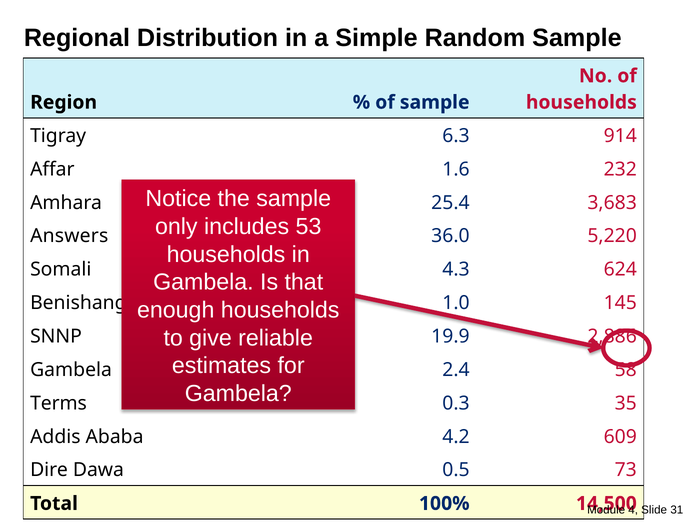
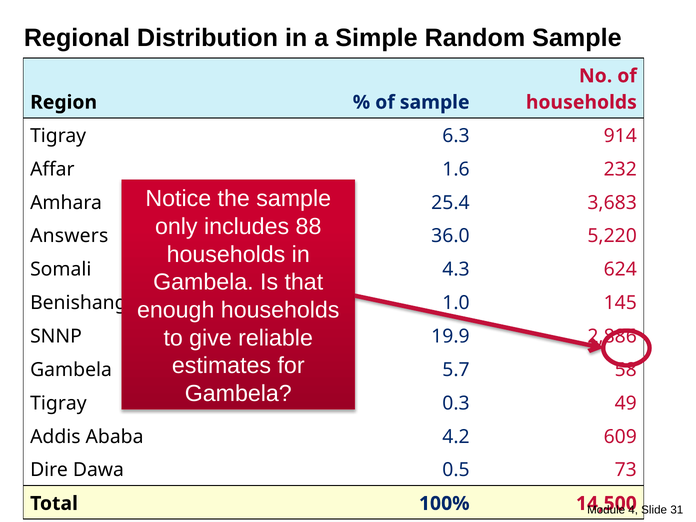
53: 53 -> 88
2.4: 2.4 -> 5.7
Terms at (59, 403): Terms -> Tigray
35: 35 -> 49
